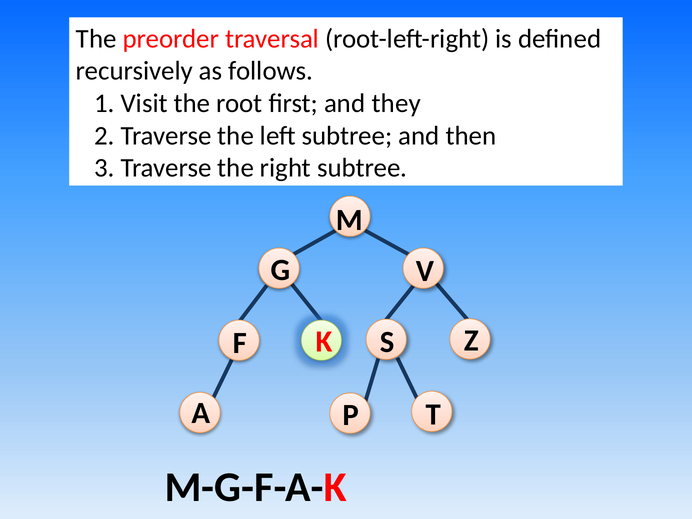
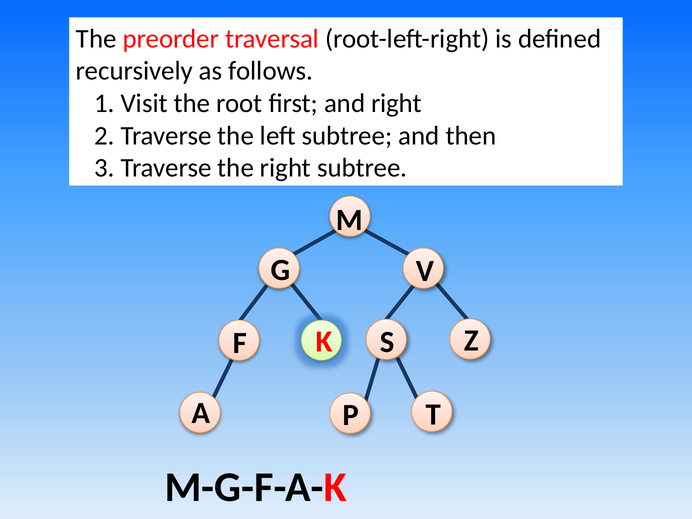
and they: they -> right
